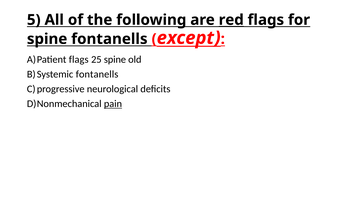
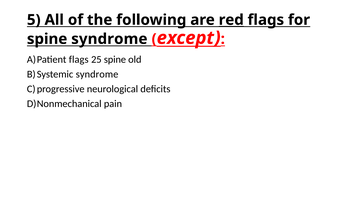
spine fontanells: fontanells -> syndrome
fontanells at (97, 74): fontanells -> syndrome
pain underline: present -> none
